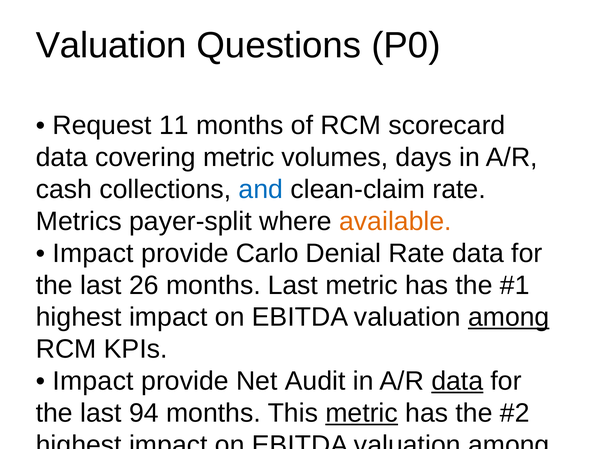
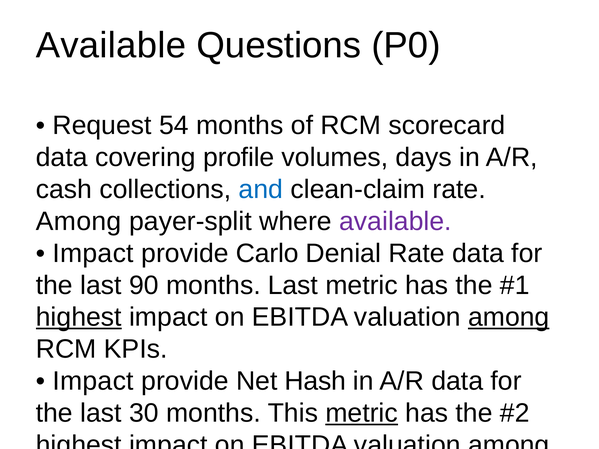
Valuation at (111, 45): Valuation -> Available
11: 11 -> 54
covering metric: metric -> profile
Metrics at (79, 221): Metrics -> Among
available at (395, 221) colour: orange -> purple
26: 26 -> 90
highest at (79, 317) underline: none -> present
Audit: Audit -> Hash
data at (457, 381) underline: present -> none
94: 94 -> 30
